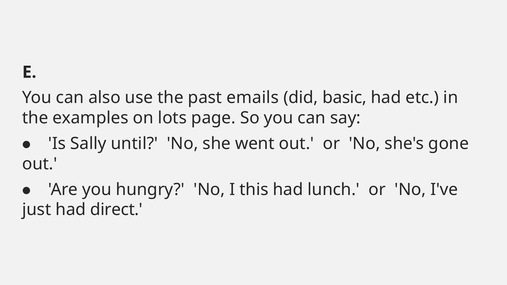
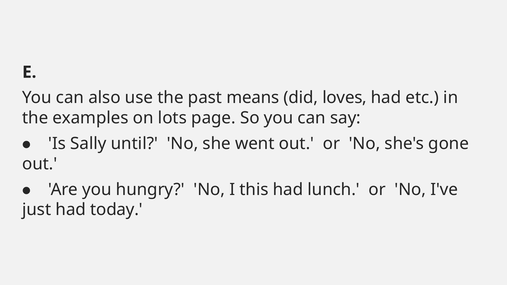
emails: emails -> means
basic: basic -> loves
direct: direct -> today
